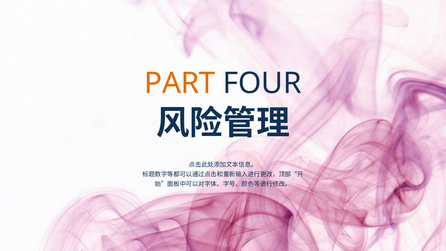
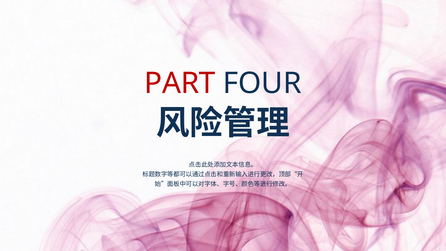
PART colour: orange -> red
